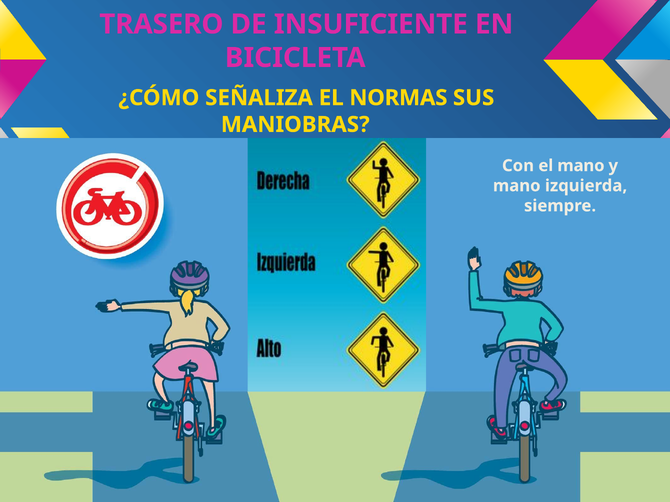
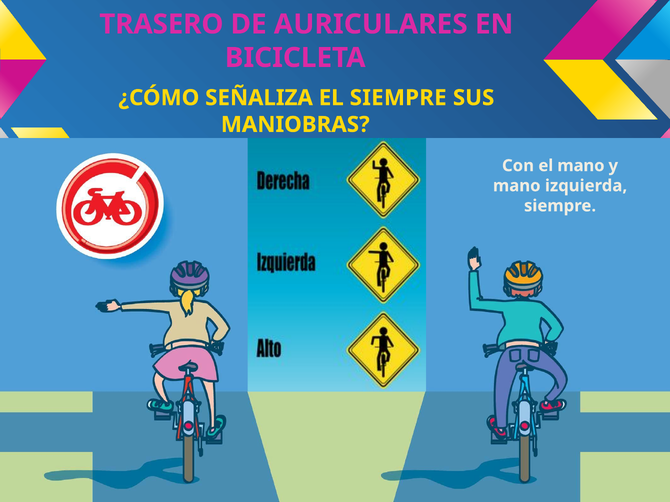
INSUFICIENTE: INSUFICIENTE -> AURICULARES
EL NORMAS: NORMAS -> SIEMPRE
